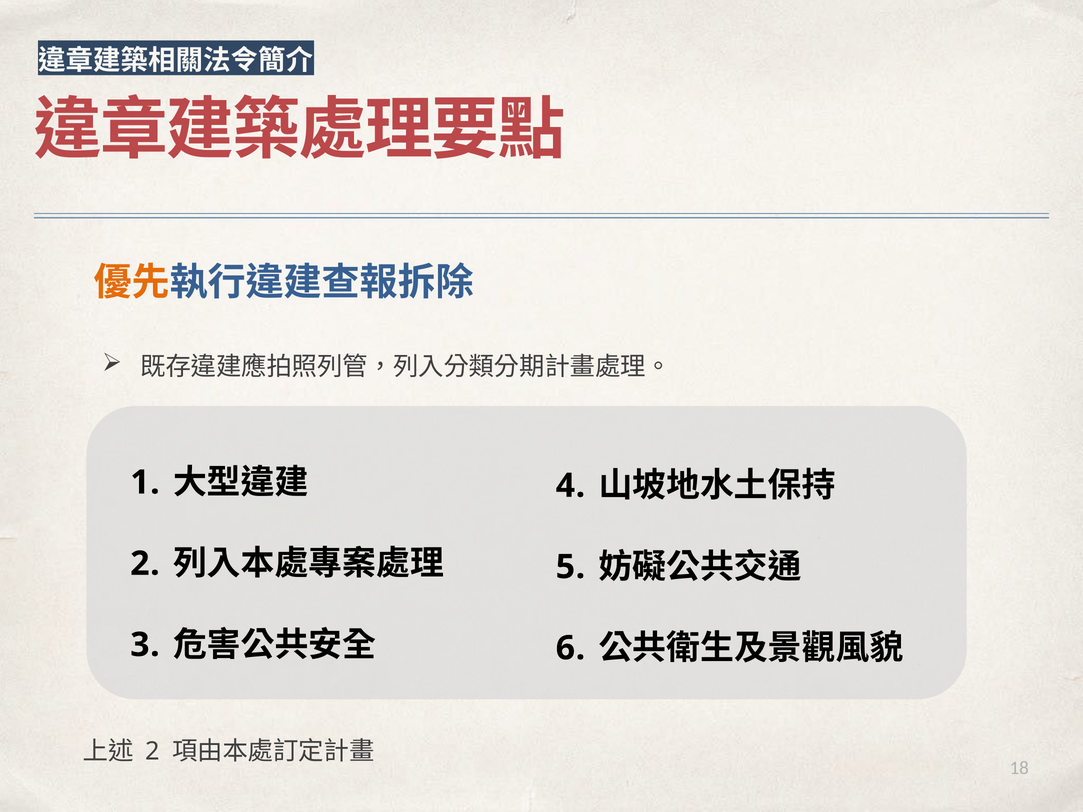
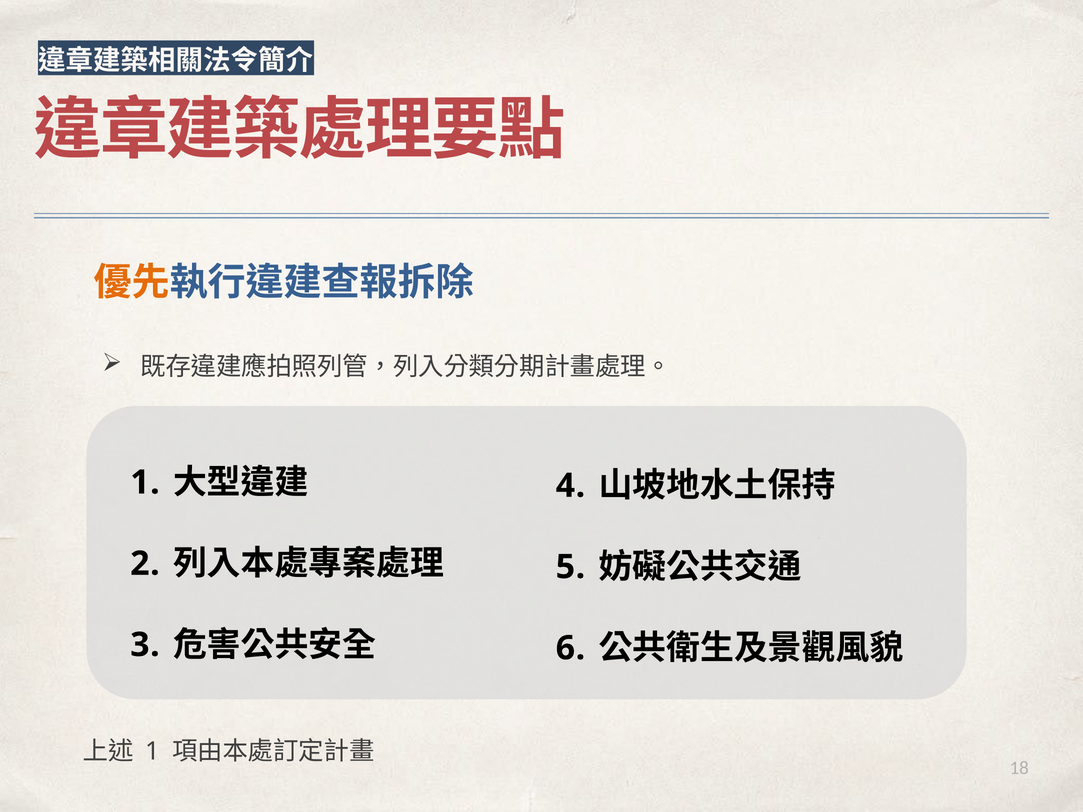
2 at (152, 752): 2 -> 1
